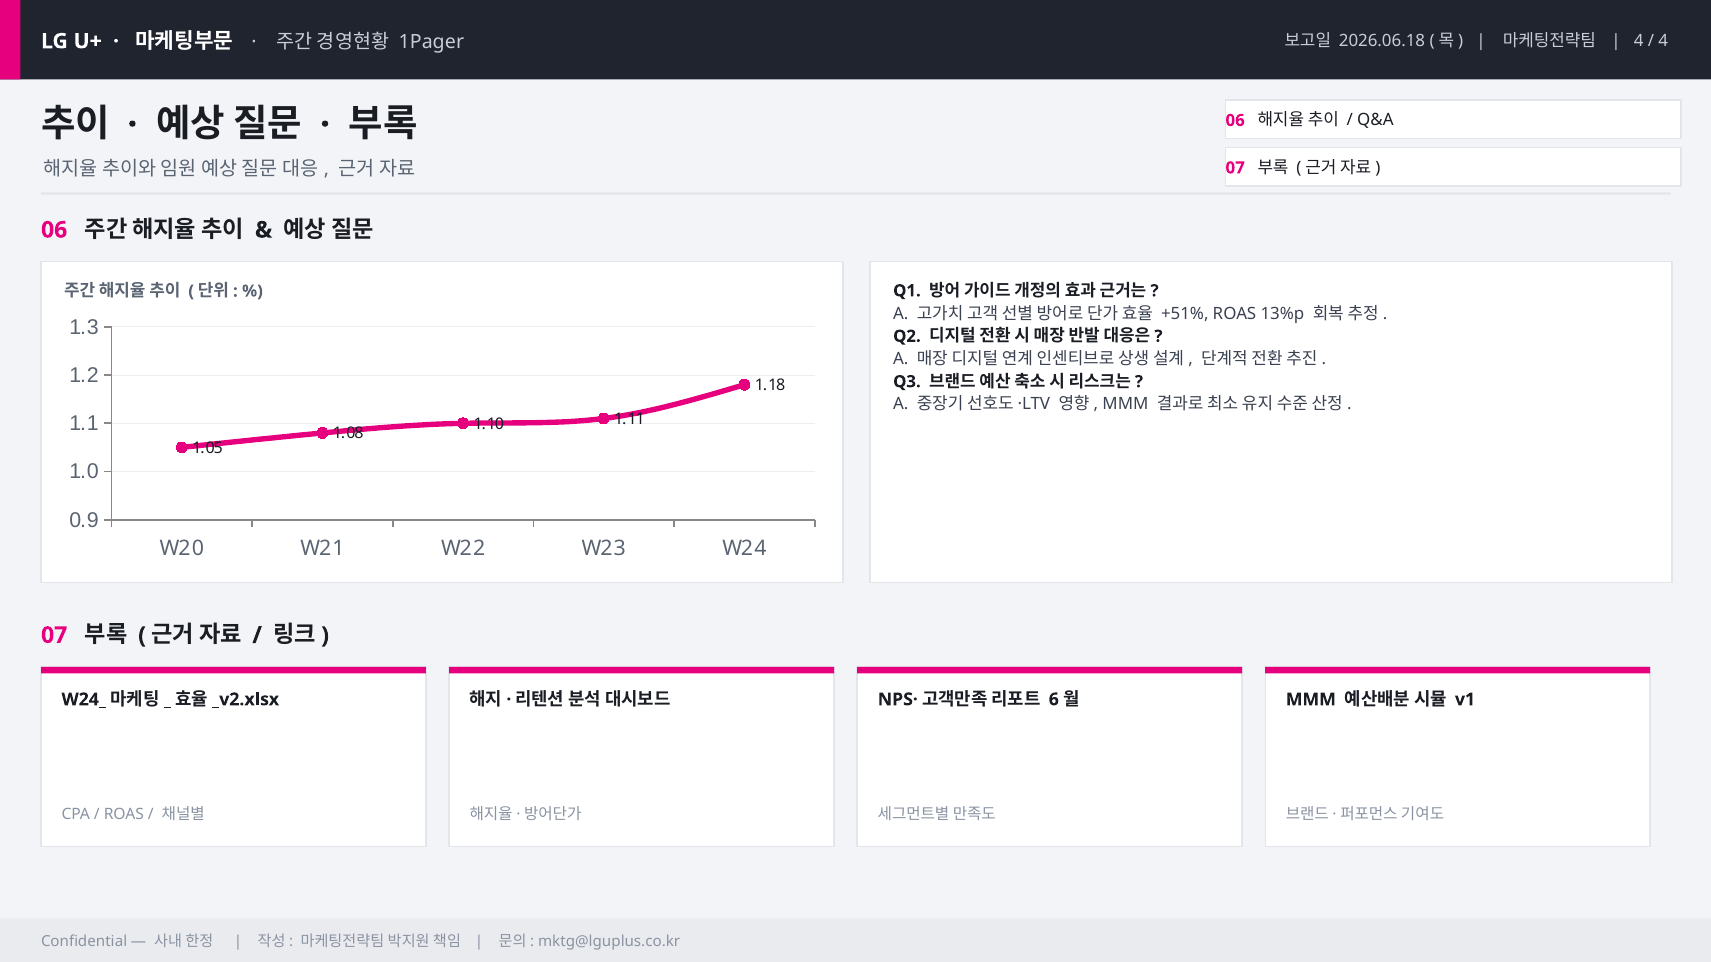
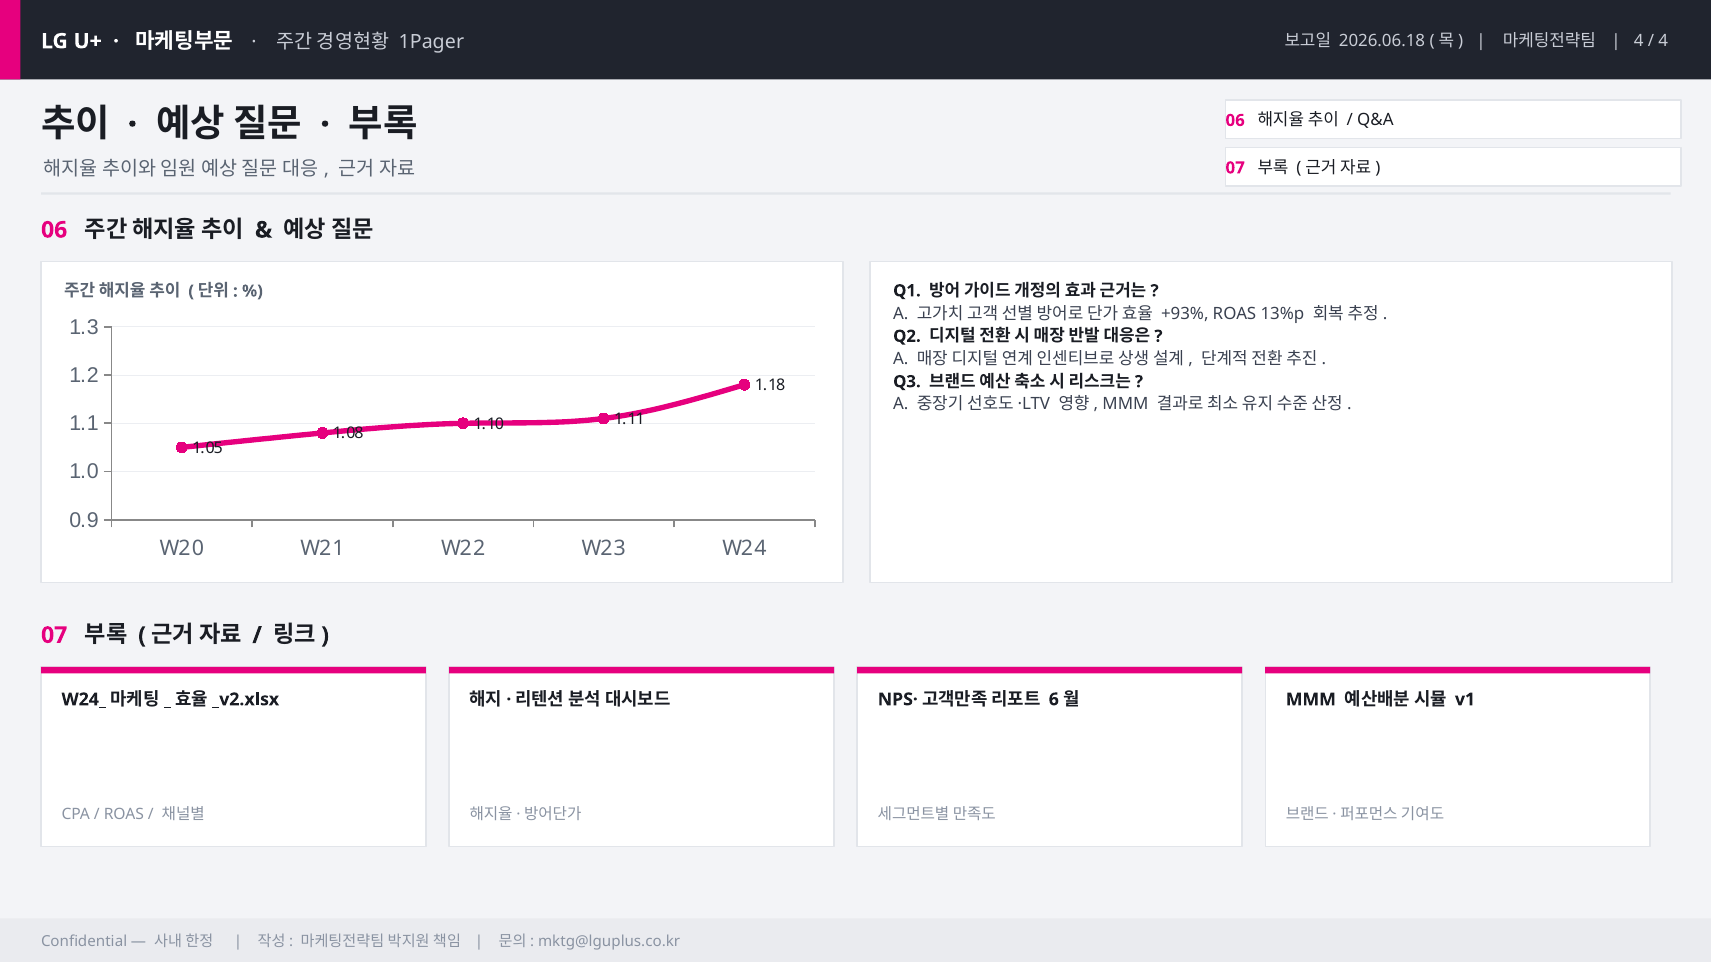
+51%: +51% -> +93%
